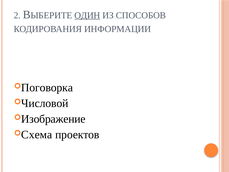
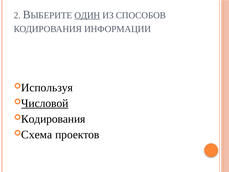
Поговорка: Поговорка -> Используя
Числовой underline: none -> present
Изображение at (53, 119): Изображение -> Кодирования
